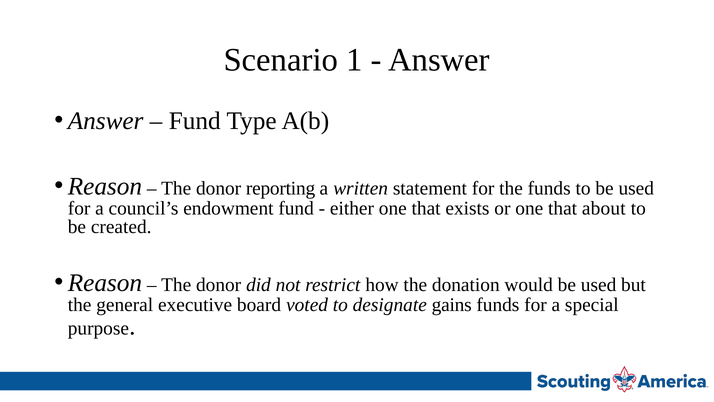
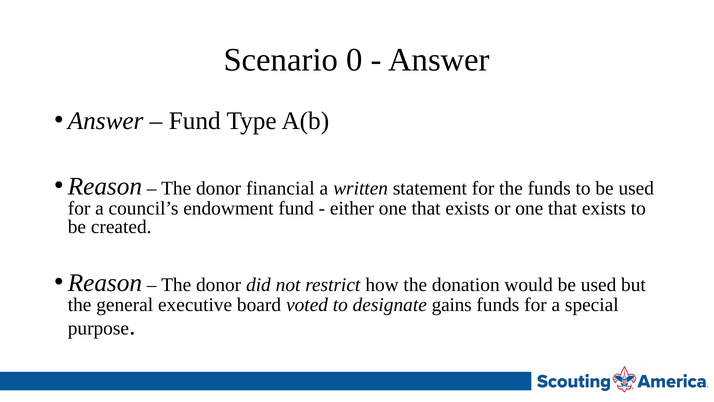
1: 1 -> 0
reporting: reporting -> financial
or one that about: about -> exists
